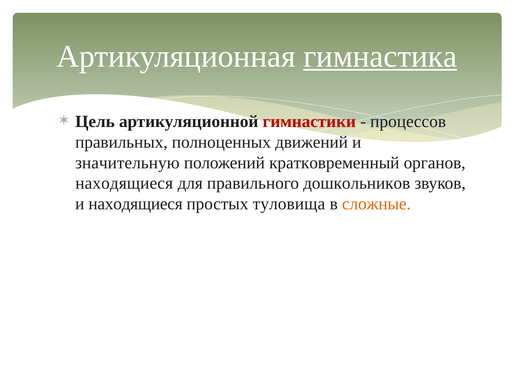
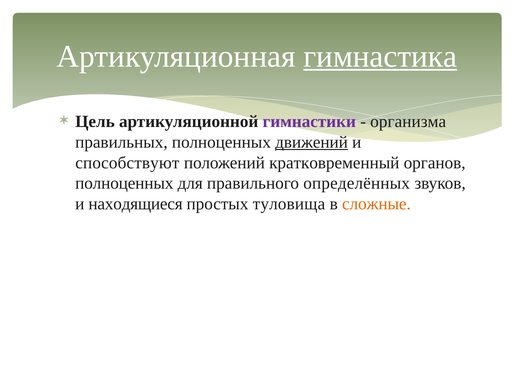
гимнастики colour: red -> purple
процессов: процессов -> организма
движений underline: none -> present
значительную: значительную -> способствуют
находящиеся at (124, 183): находящиеся -> полноценных
дошкольников: дошкольников -> определённых
